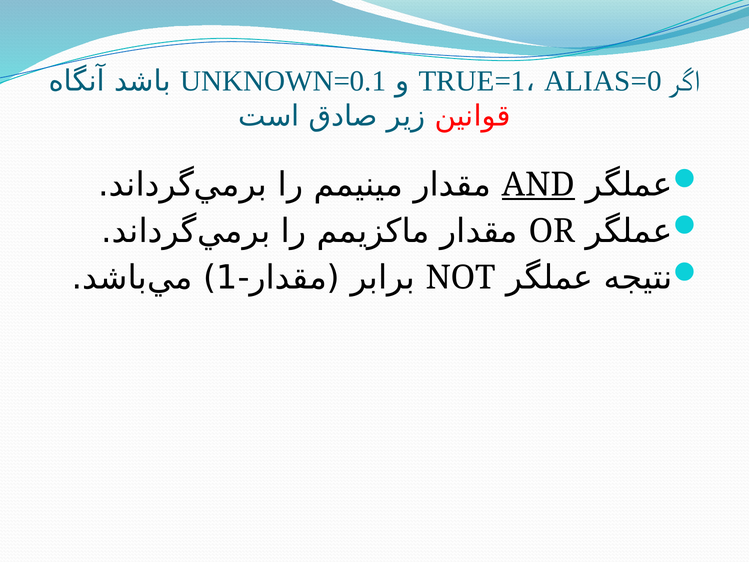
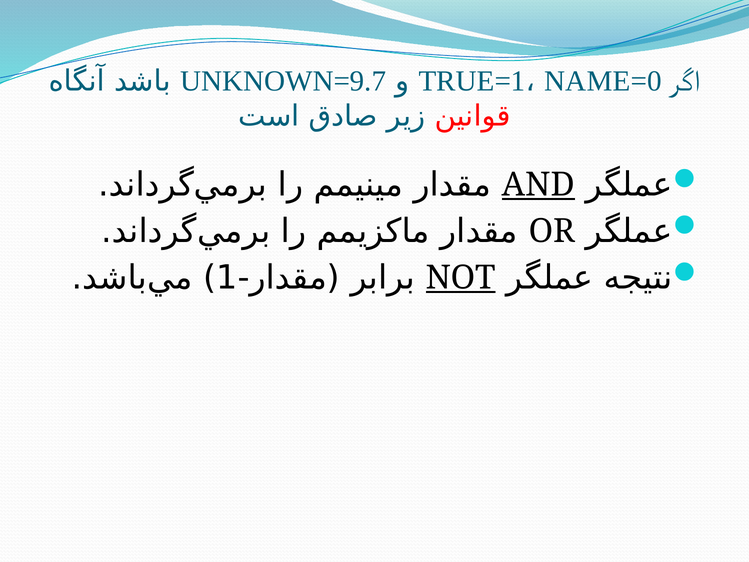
UNKNOWN=0.1: UNKNOWN=0.1 -> UNKNOWN=9.7
ALIAS=0: ALIAS=0 -> NAME=0
NOT underline: none -> present
